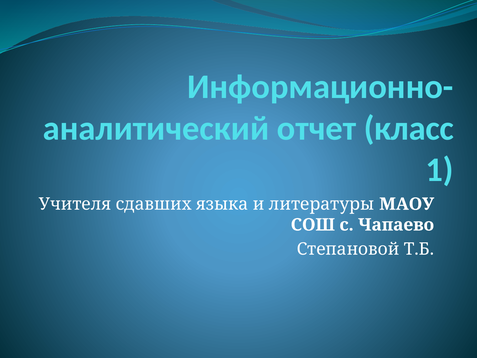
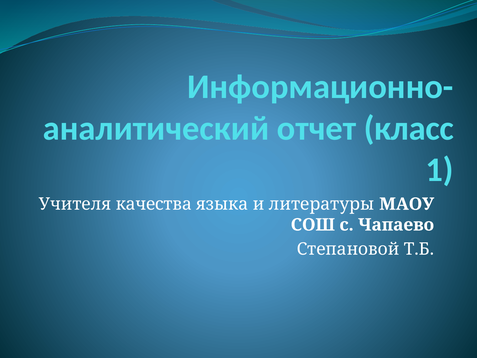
сдавших: сдавших -> качества
